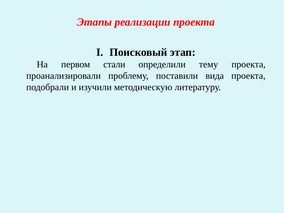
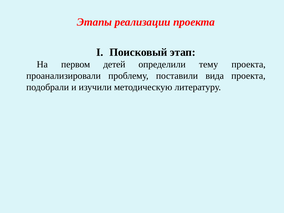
стали: стали -> детей
